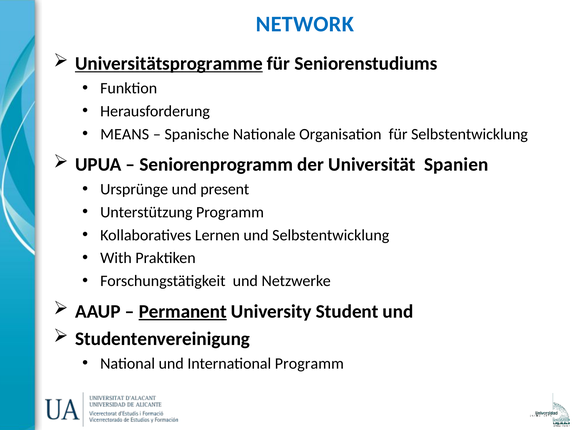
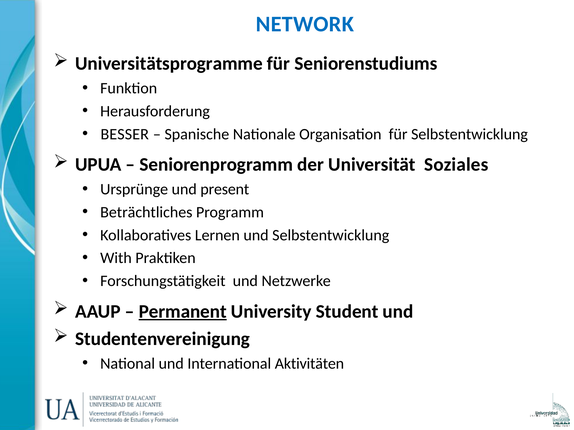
Universitätsprogramme underline: present -> none
MEANS: MEANS -> BESSER
Spanien: Spanien -> Soziales
Unterstützung: Unterstützung -> Beträchtliches
International Programm: Programm -> Aktivitäten
